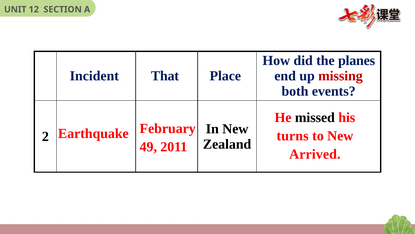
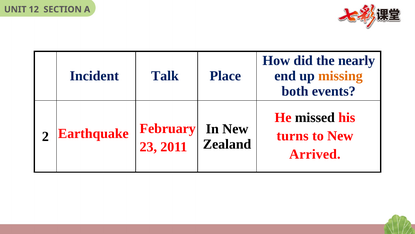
planes: planes -> nearly
That: That -> Talk
missing colour: red -> orange
49: 49 -> 23
